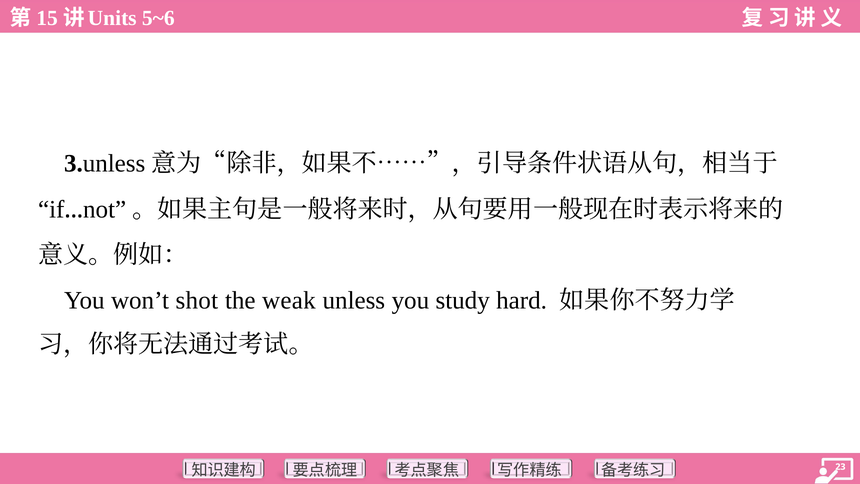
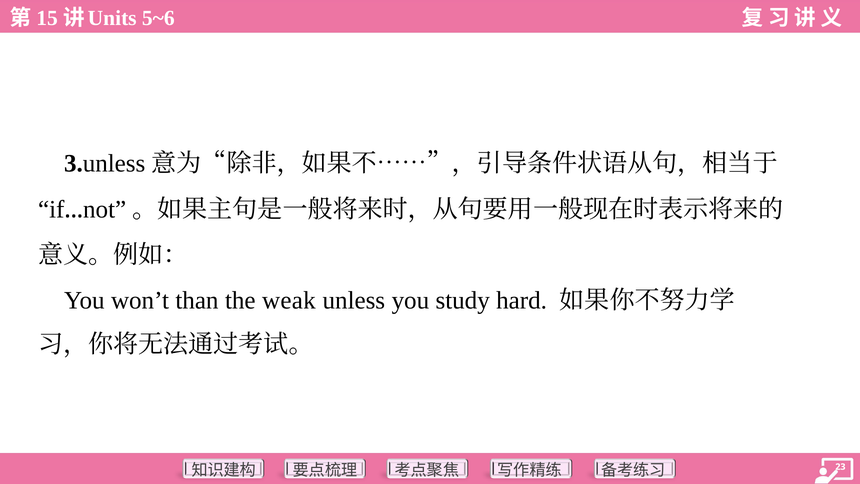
shot: shot -> than
